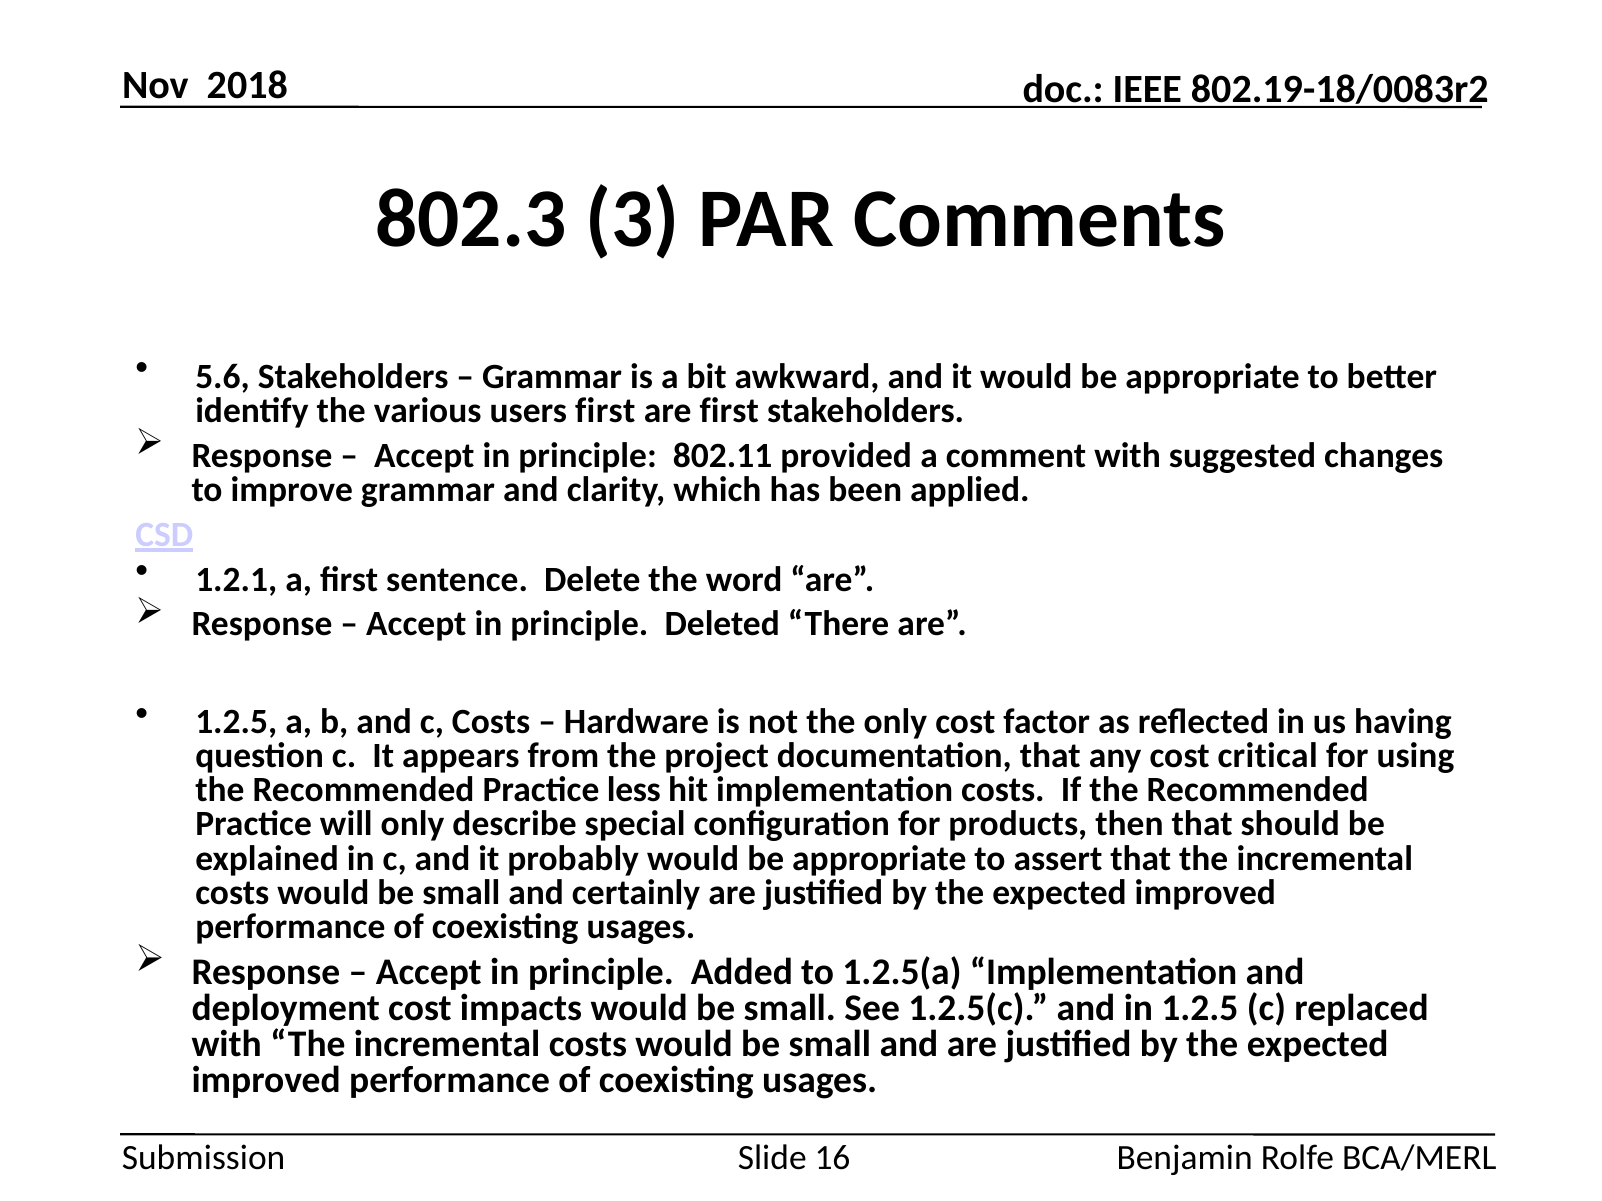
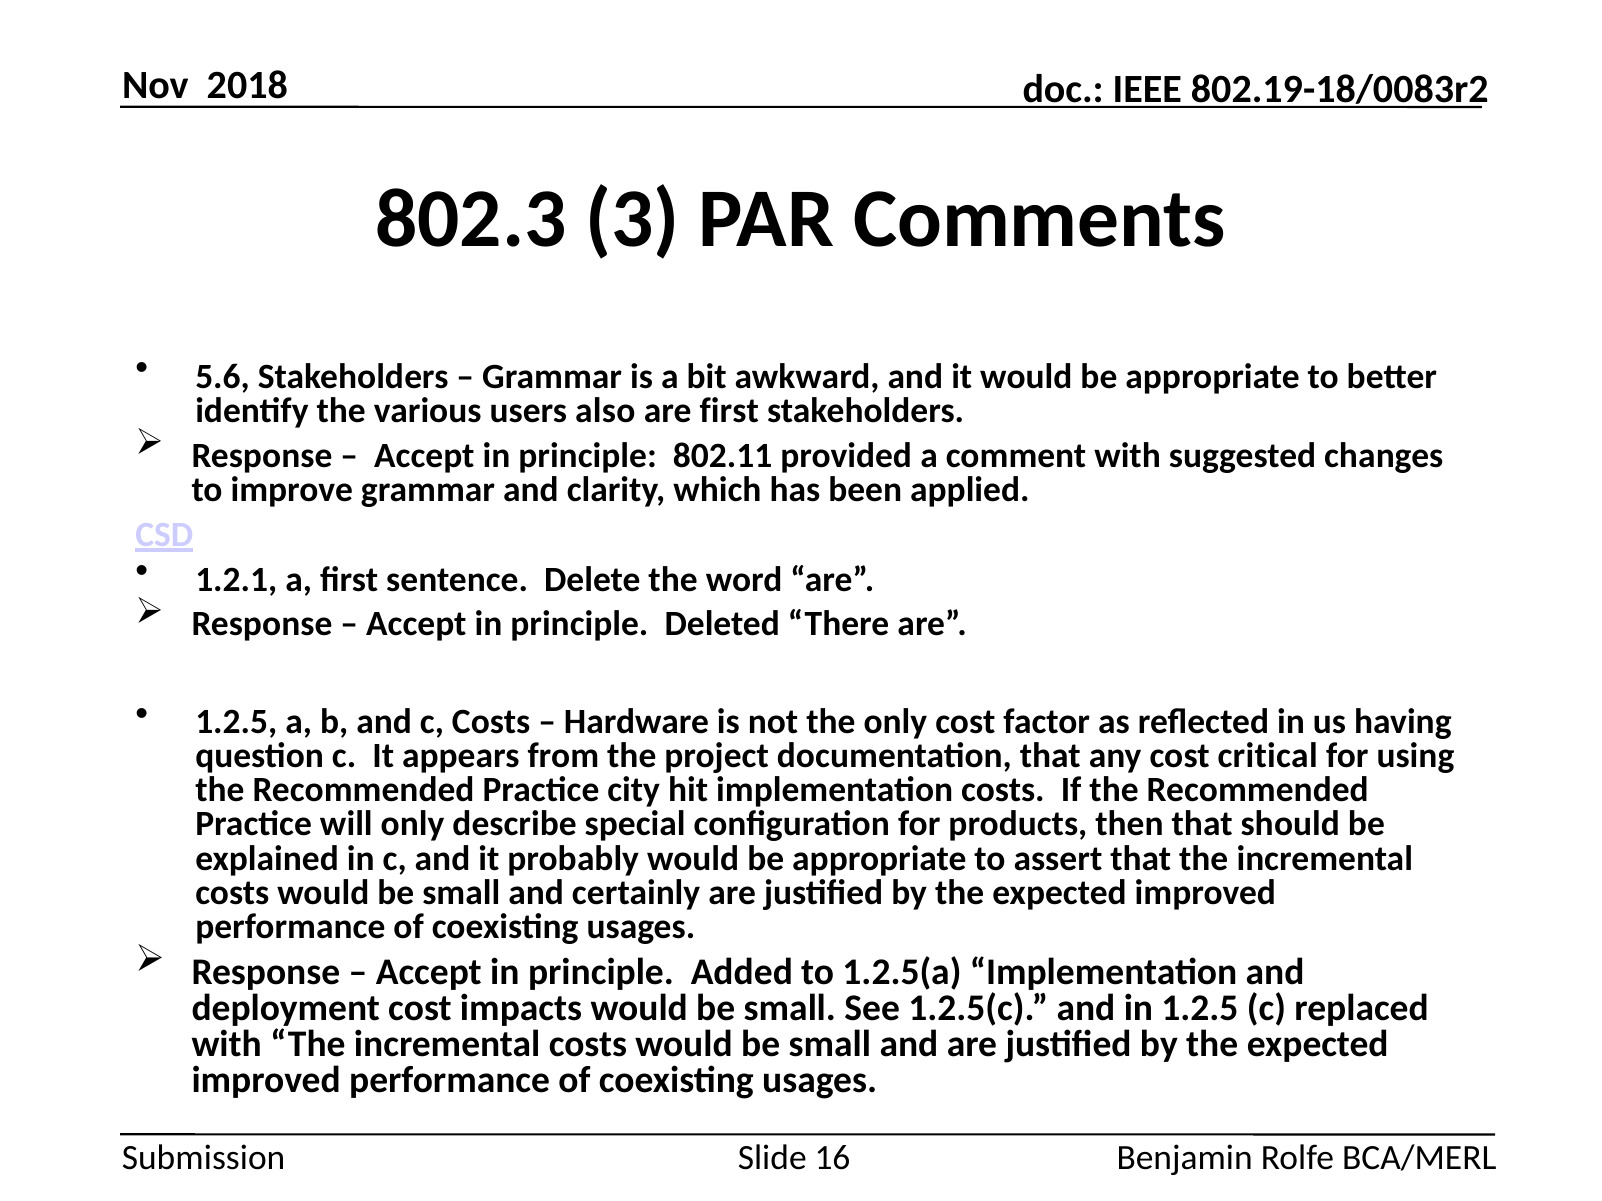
users first: first -> also
less: less -> city
